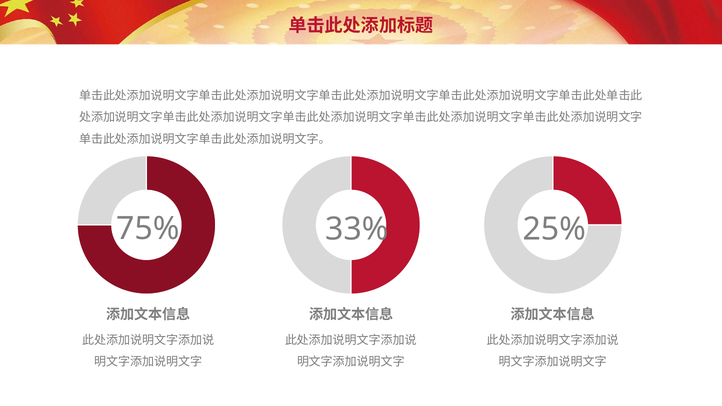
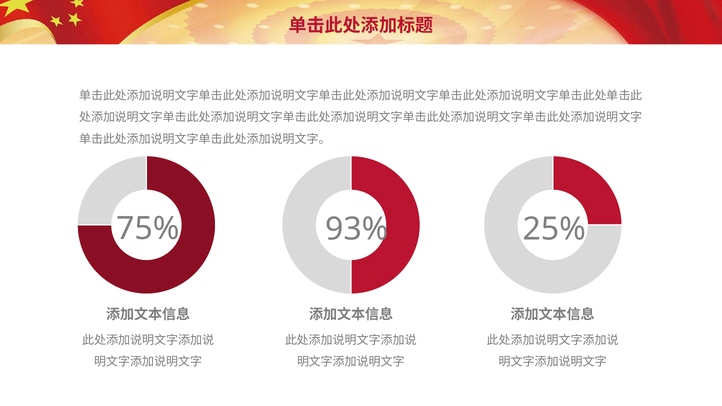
33%: 33% -> 93%
